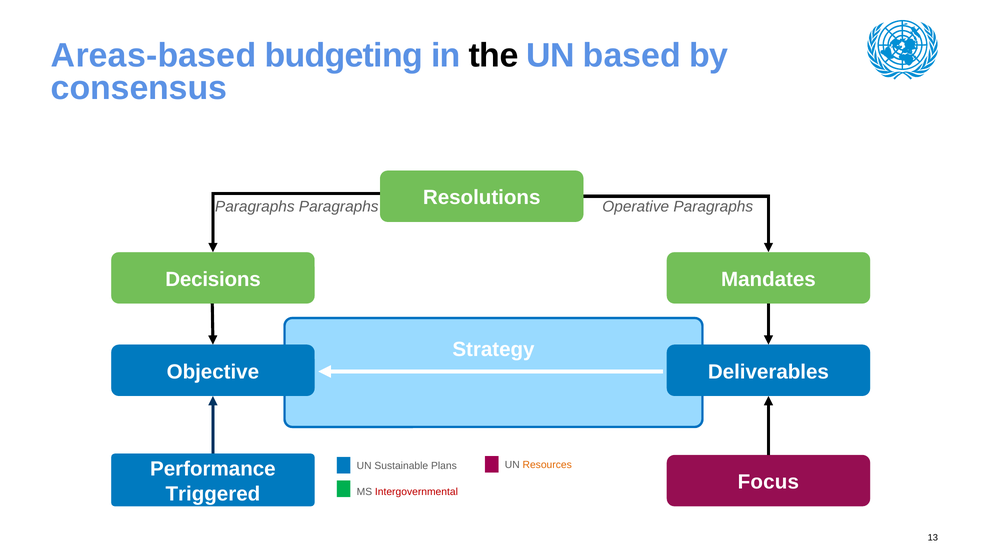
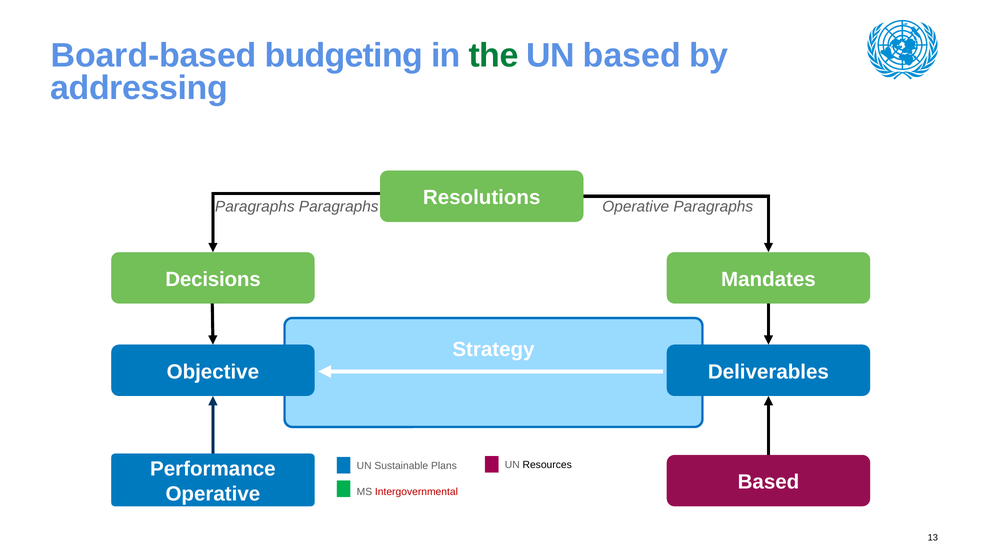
Areas-based: Areas-based -> Board-based
the colour: black -> green
consensus: consensus -> addressing
Resources colour: orange -> black
Focus at (768, 482): Focus -> Based
Triggered at (213, 494): Triggered -> Operative
